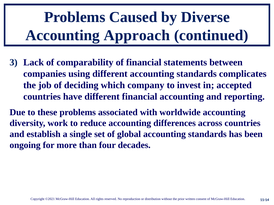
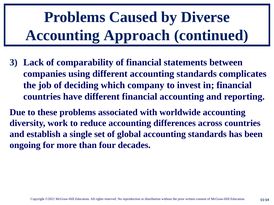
in accepted: accepted -> financial
